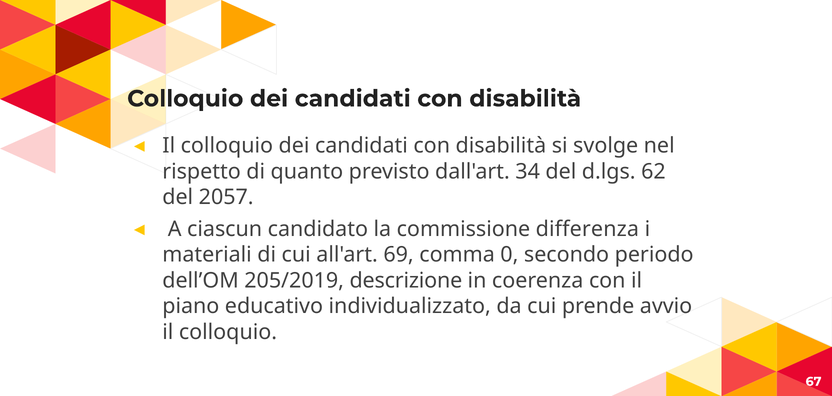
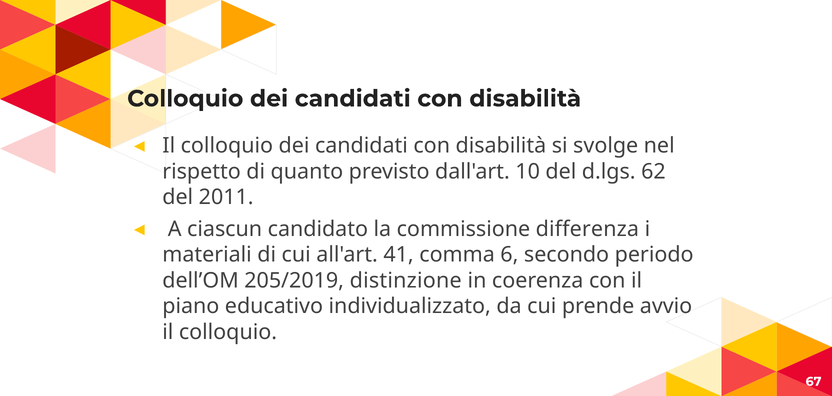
34: 34 -> 10
2057: 2057 -> 2011
69: 69 -> 41
0: 0 -> 6
descrizione: descrizione -> distinzione
